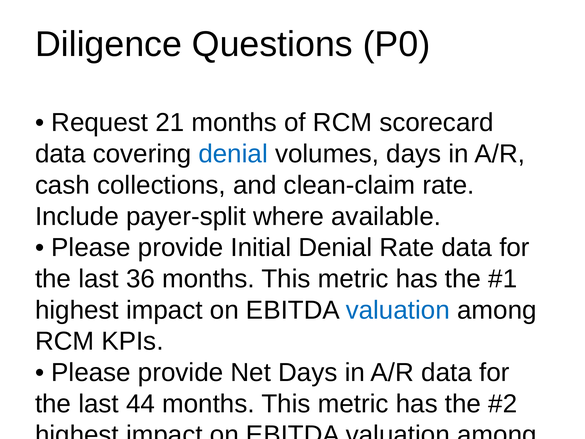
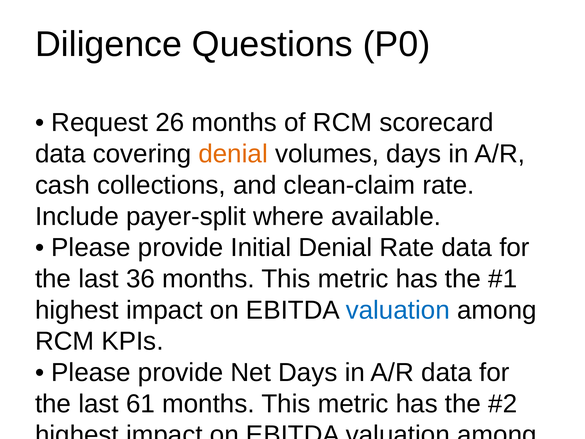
21: 21 -> 26
denial at (233, 154) colour: blue -> orange
44: 44 -> 61
